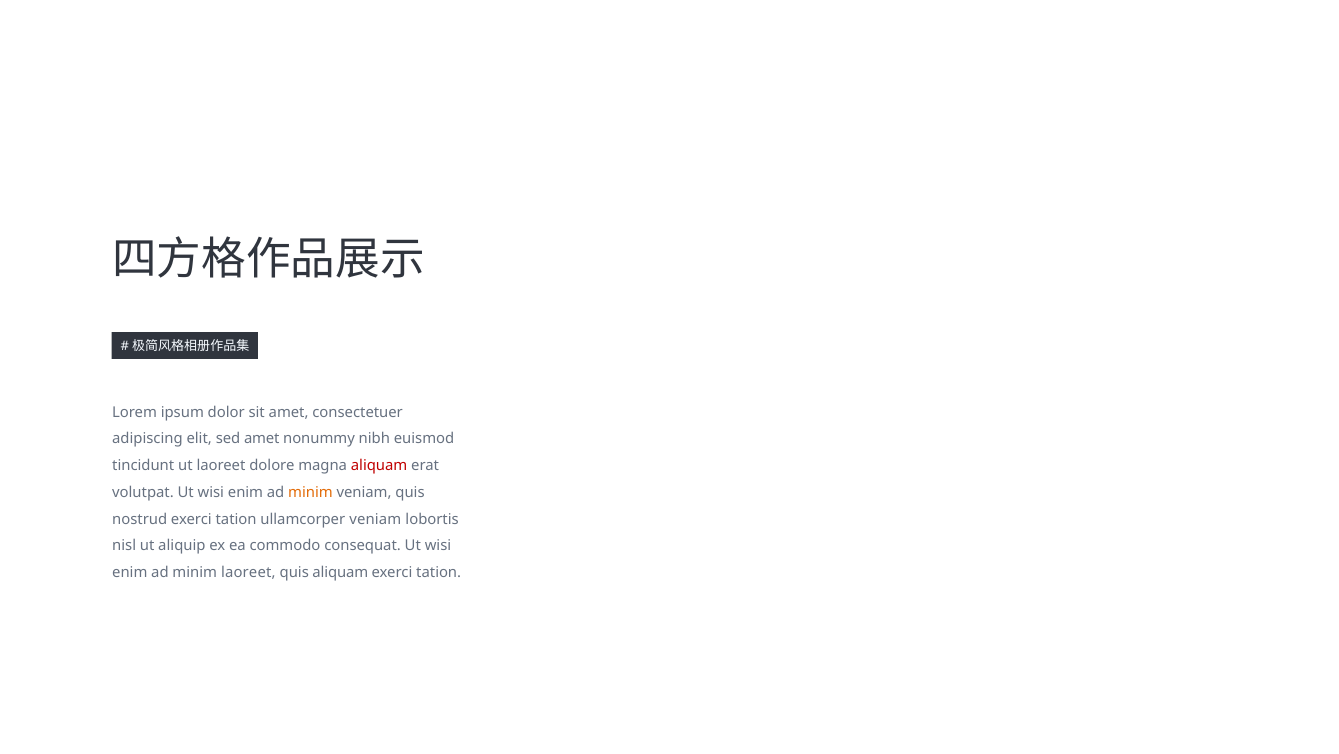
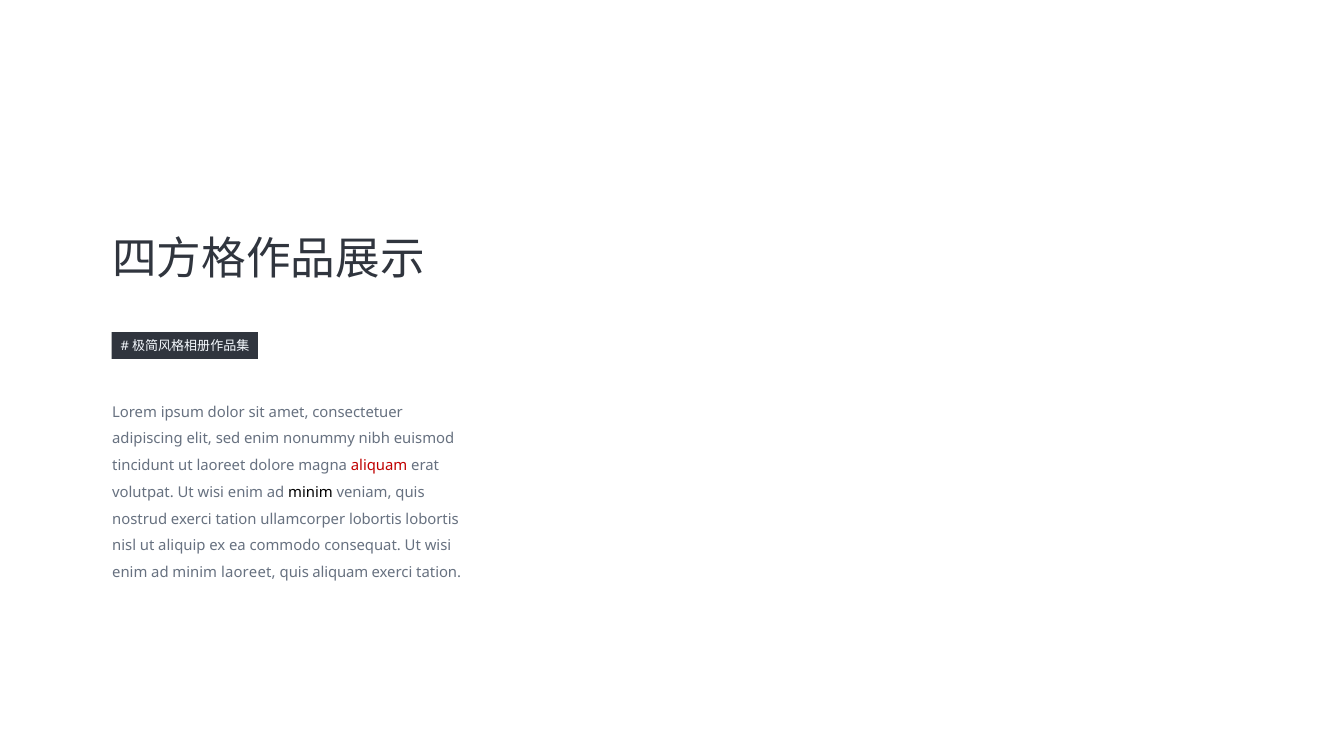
sed amet: amet -> enim
minim at (310, 492) colour: orange -> black
ullamcorper veniam: veniam -> lobortis
